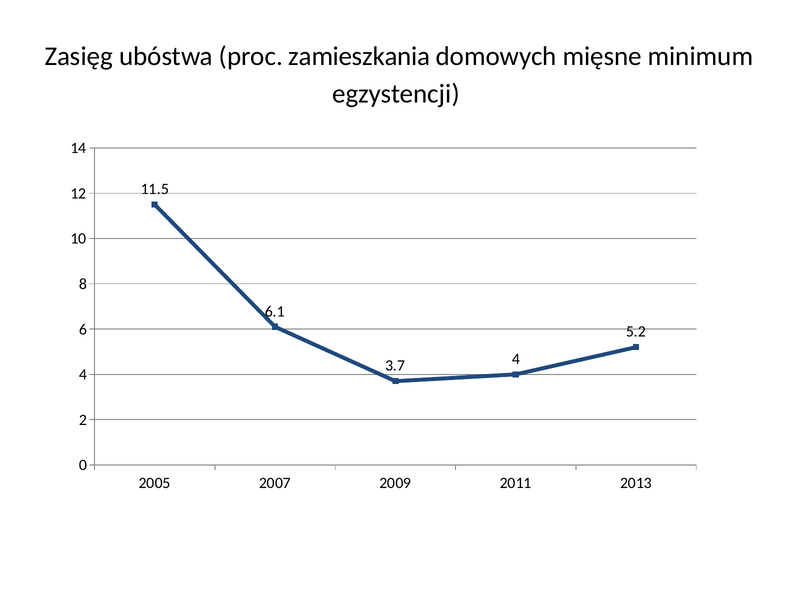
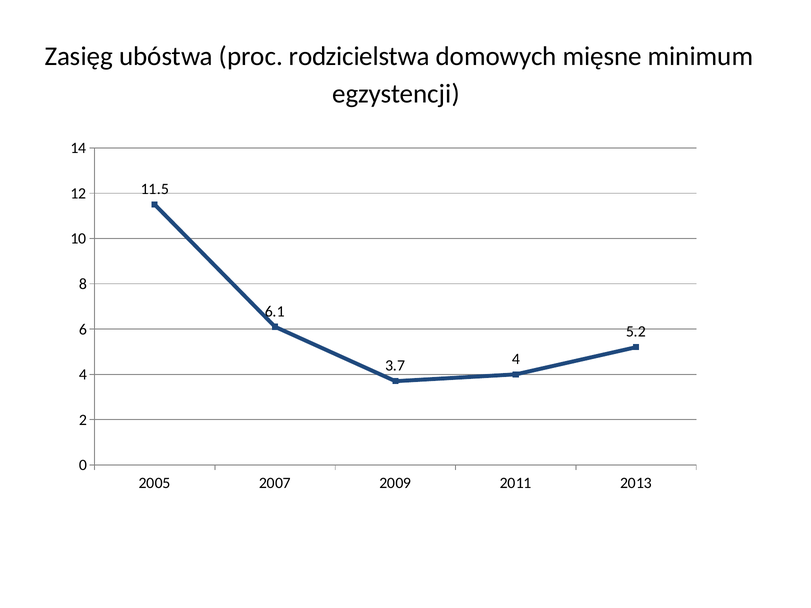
zamieszkania: zamieszkania -> rodzicielstwa
